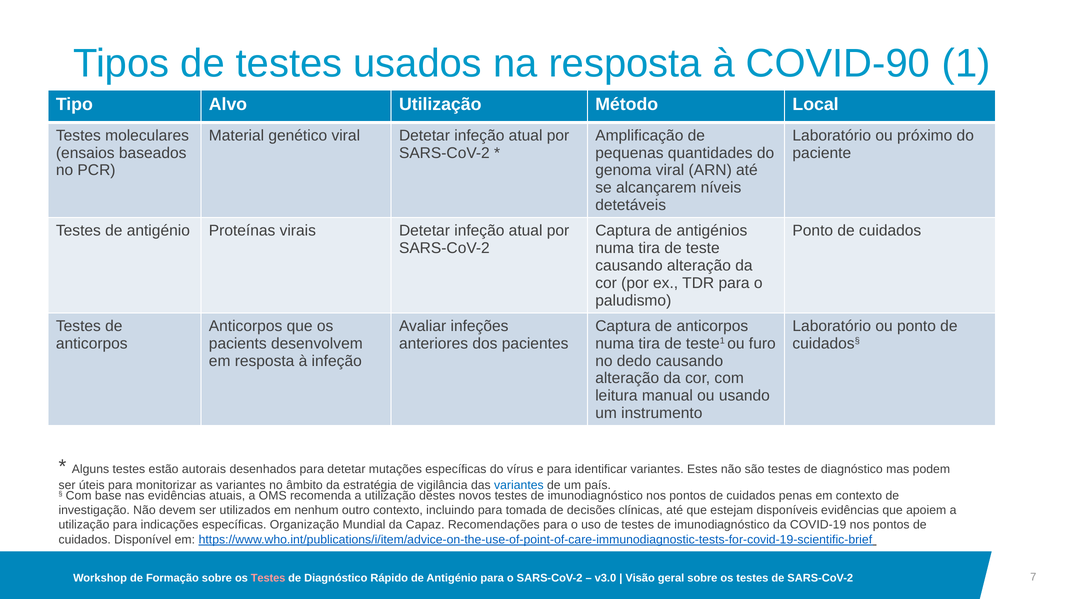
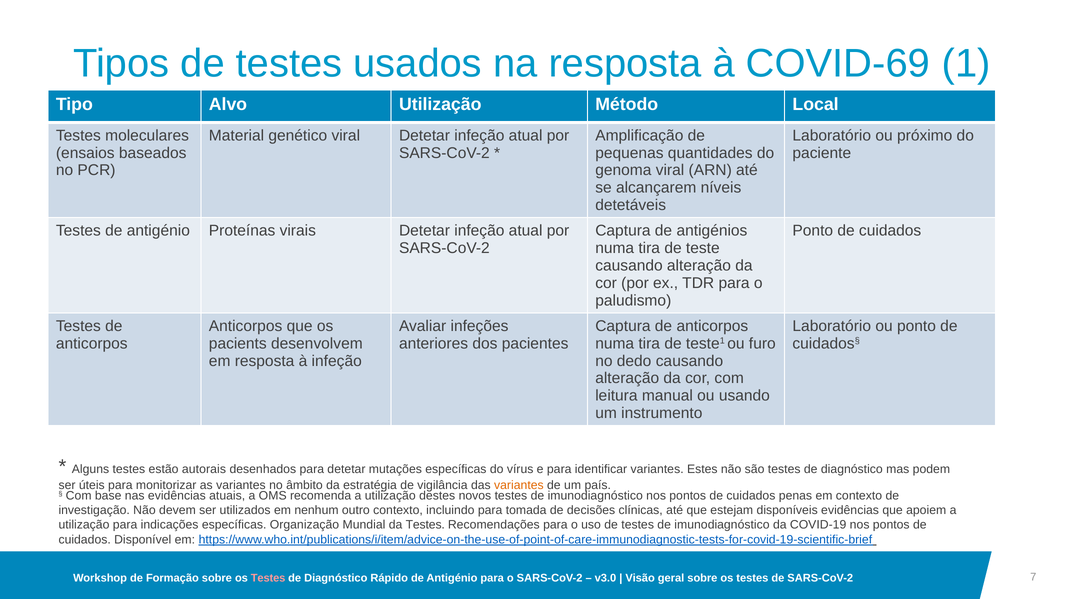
COVID-90: COVID-90 -> COVID-69
variantes at (519, 485) colour: blue -> orange
da Capaz: Capaz -> Testes
